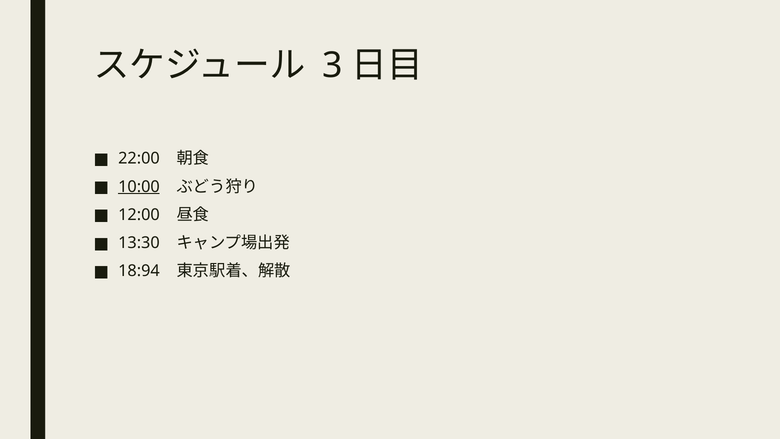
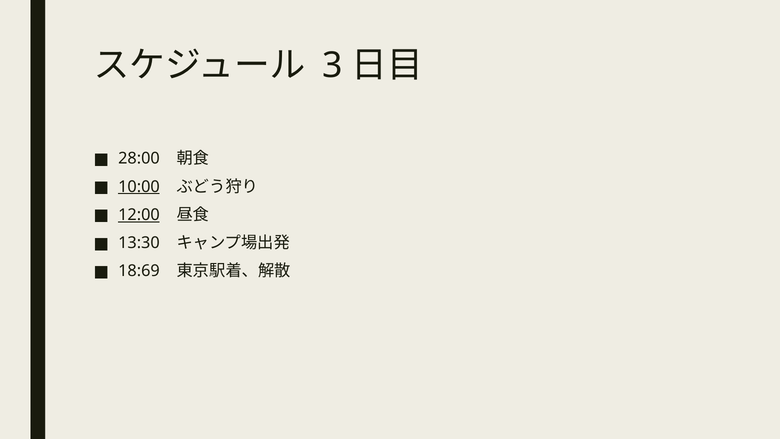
22:00: 22:00 -> 28:00
12:00 underline: none -> present
18:94: 18:94 -> 18:69
